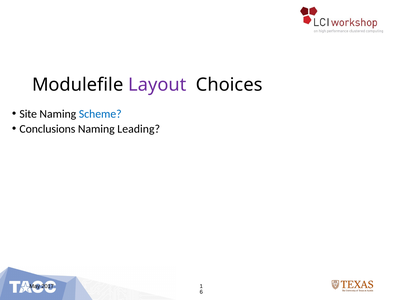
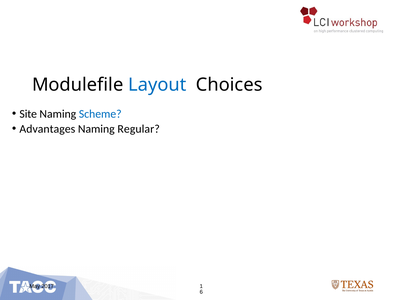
Layout colour: purple -> blue
Conclusions: Conclusions -> Advantages
Leading: Leading -> Regular
